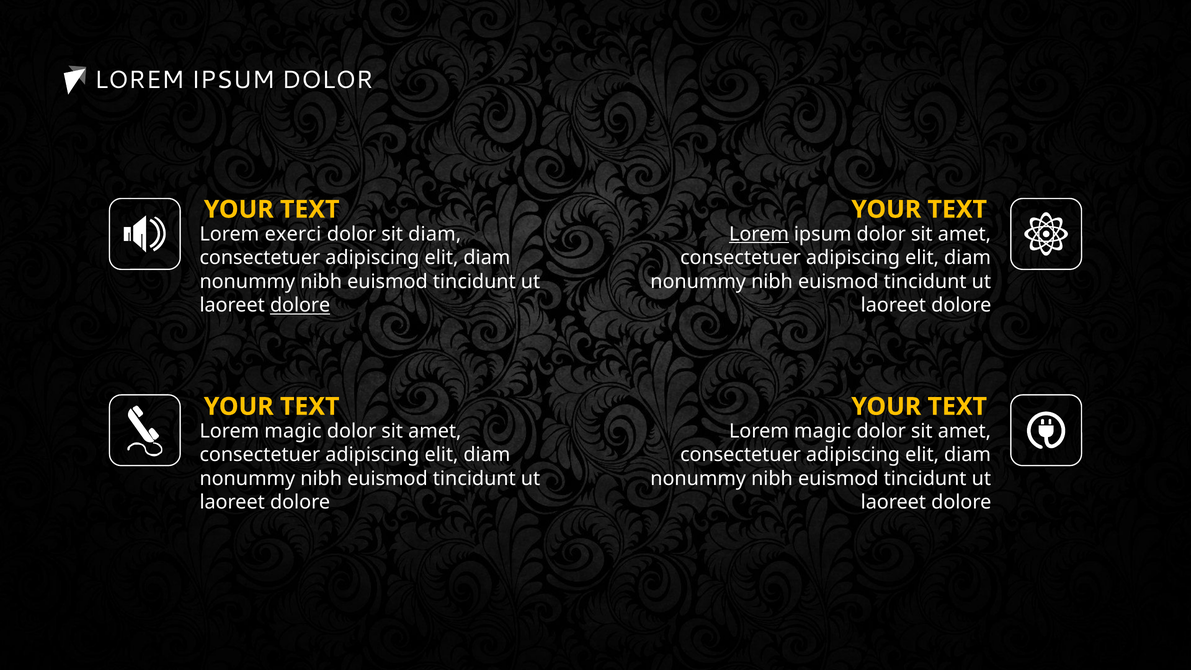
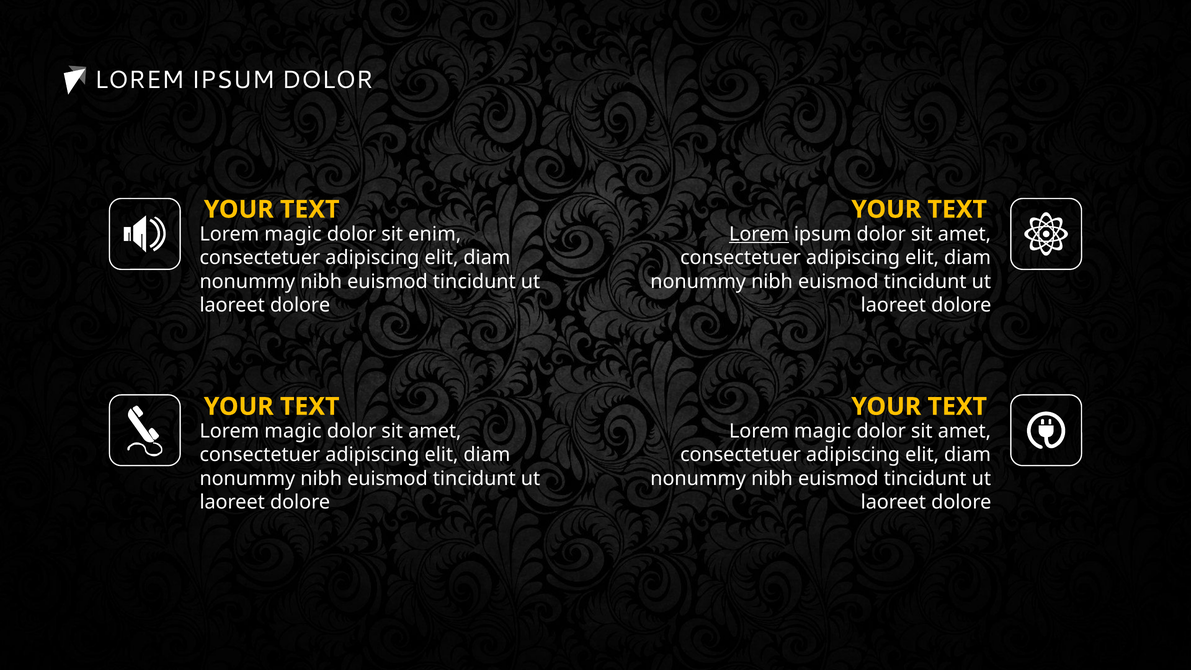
exerci at (293, 234): exerci -> magic
sit diam: diam -> enim
dolore at (300, 305) underline: present -> none
